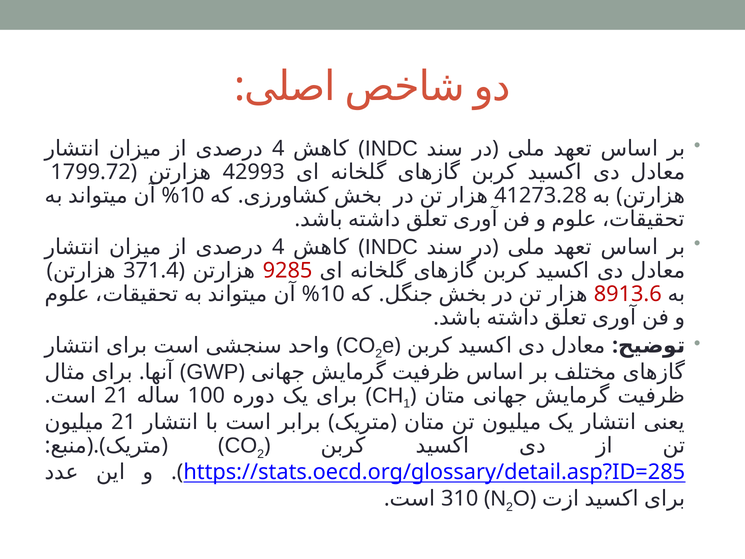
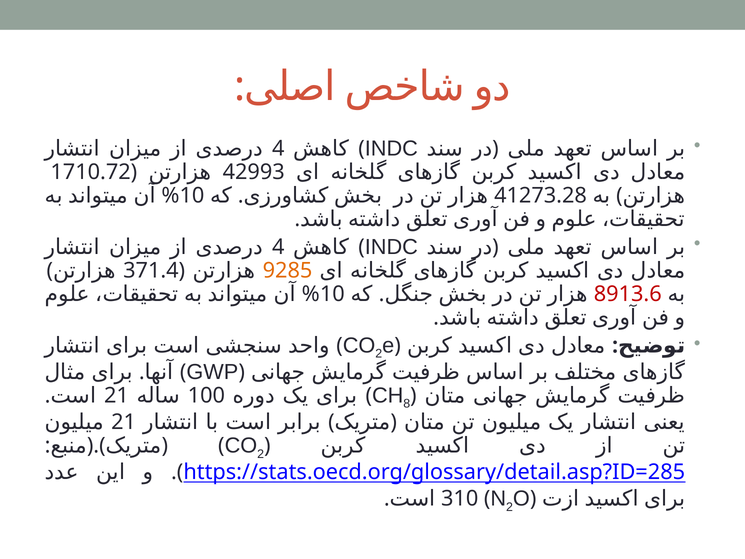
1799.72: 1799.72 -> 1710.72
9285 colour: red -> orange
1: 1 -> 8
